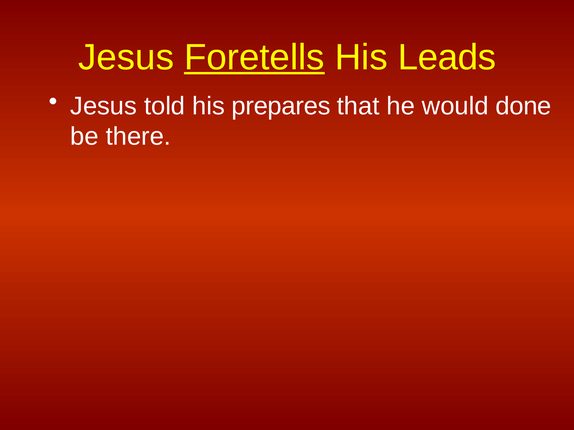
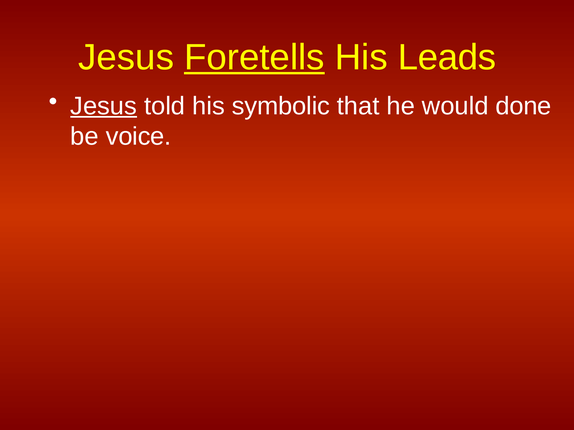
Jesus at (104, 106) underline: none -> present
prepares: prepares -> symbolic
there: there -> voice
